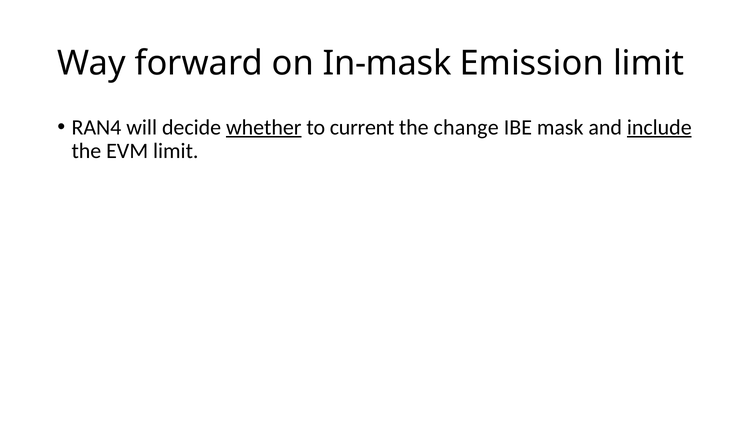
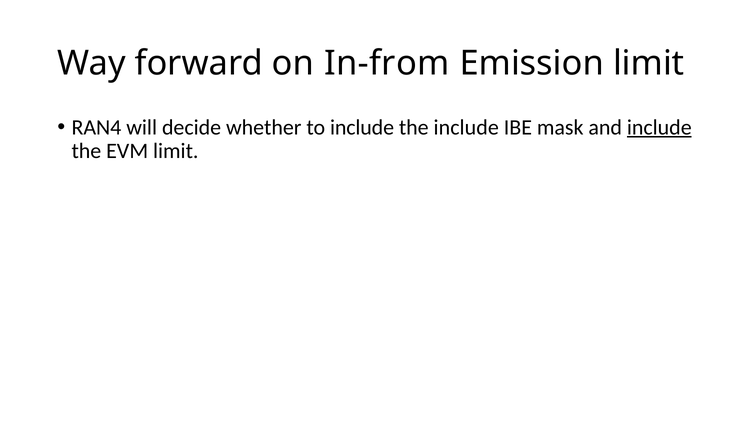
In-mask: In-mask -> In-from
whether underline: present -> none
to current: current -> include
the change: change -> include
